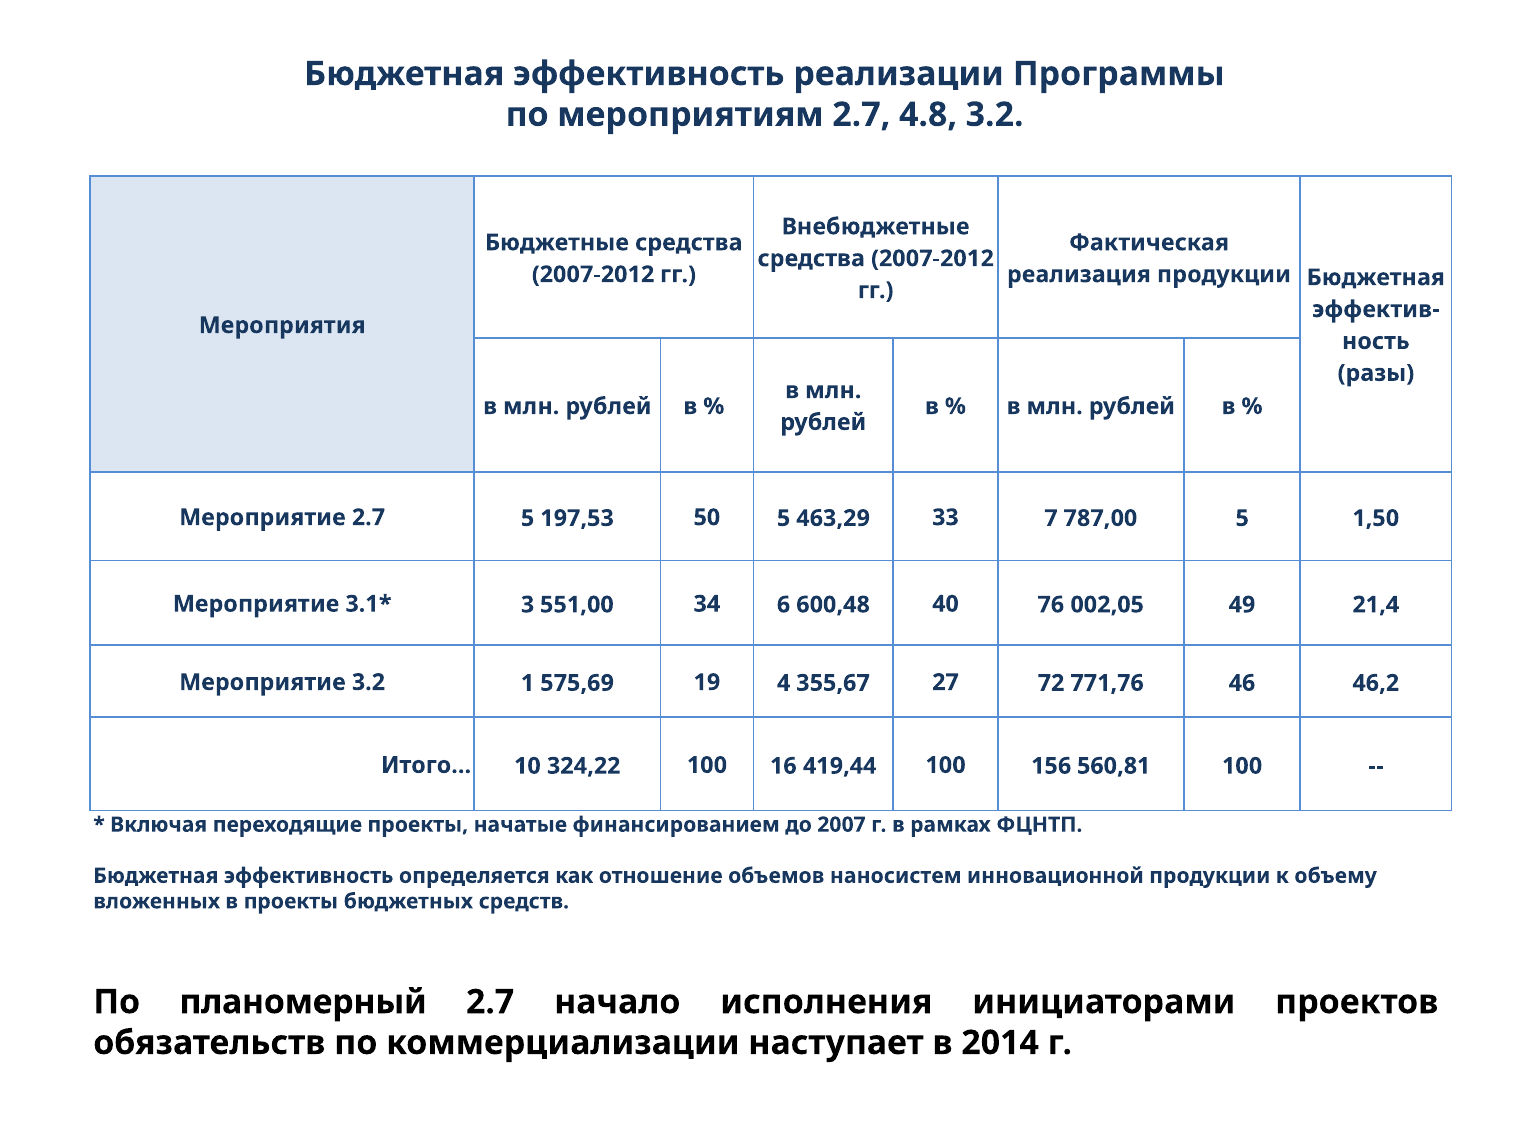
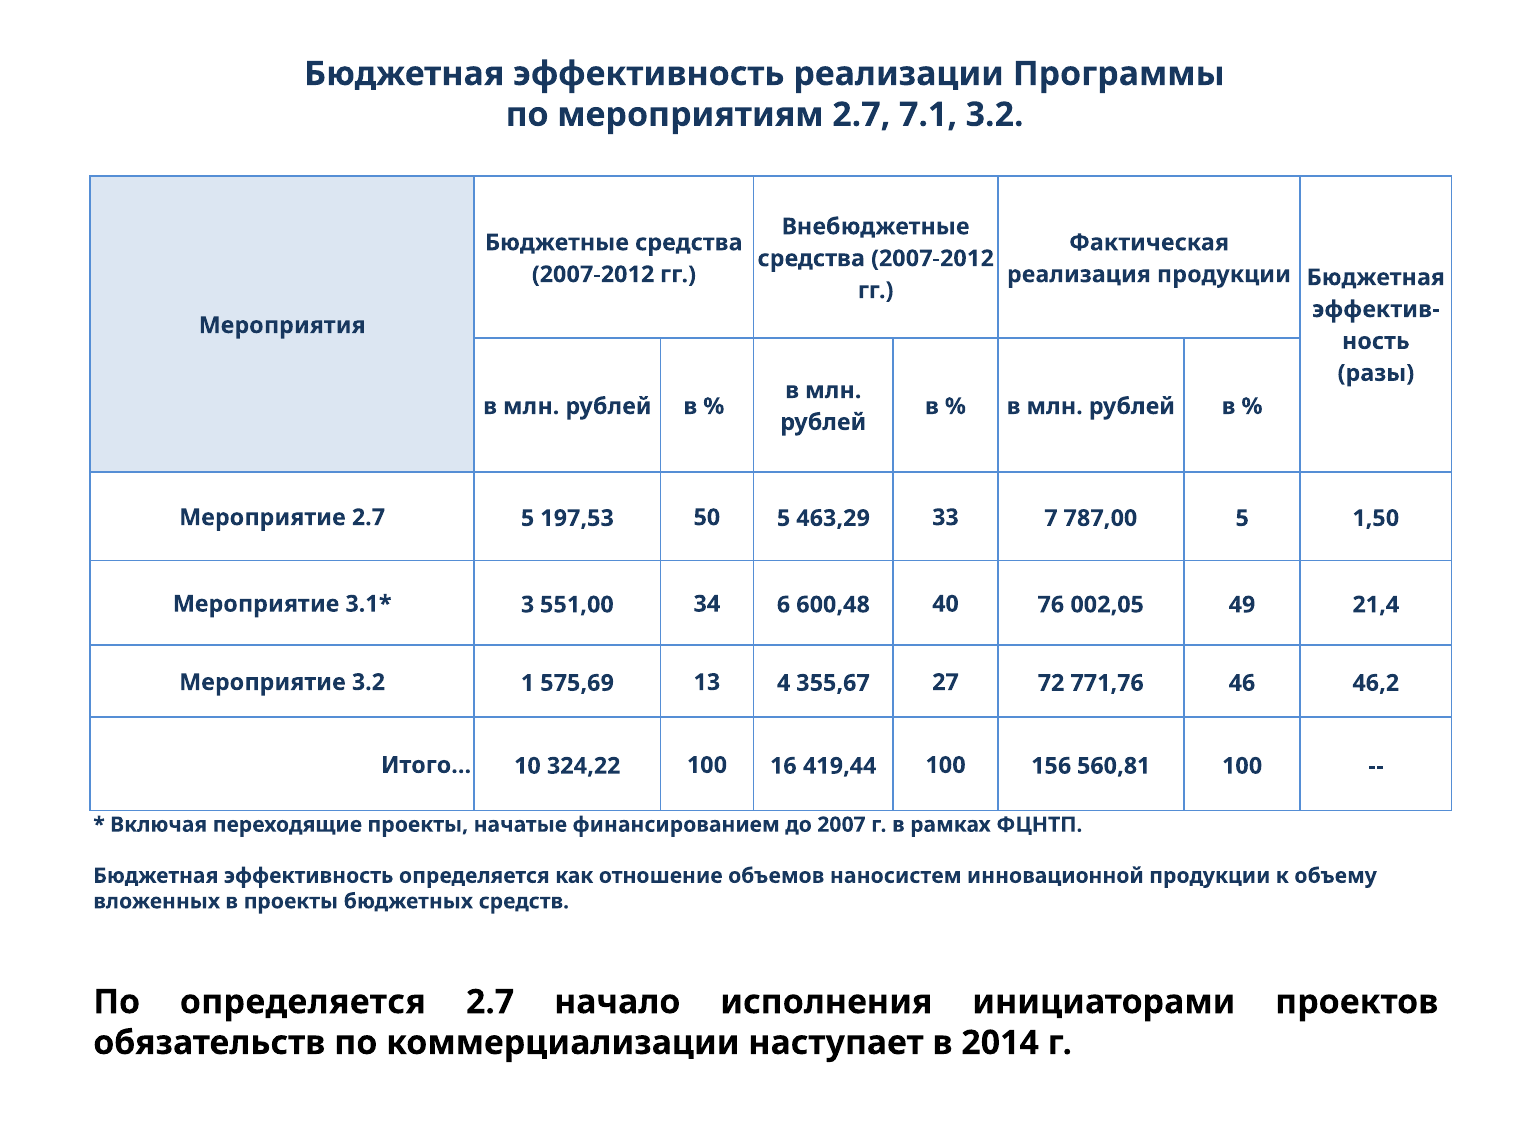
4.8: 4.8 -> 7.1
19: 19 -> 13
По планомерный: планомерный -> определяется
